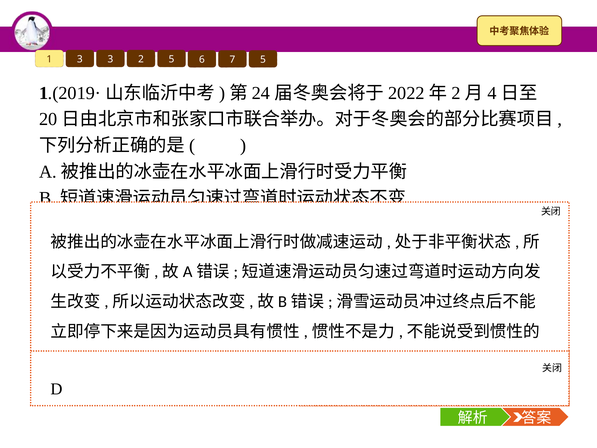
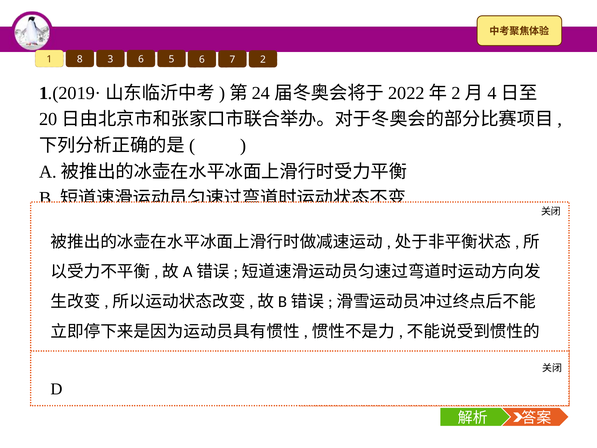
1 3: 3 -> 8
3 2: 2 -> 6
7 5: 5 -> 2
